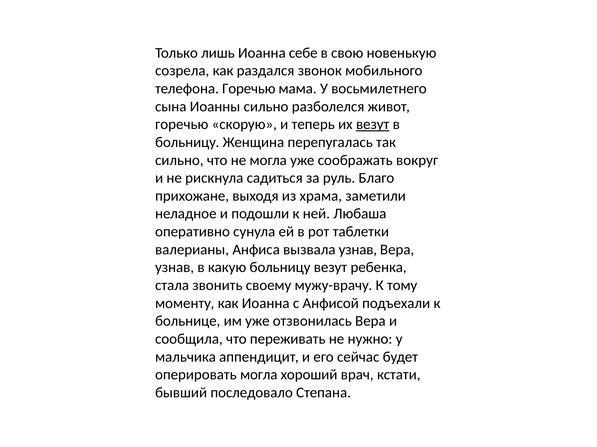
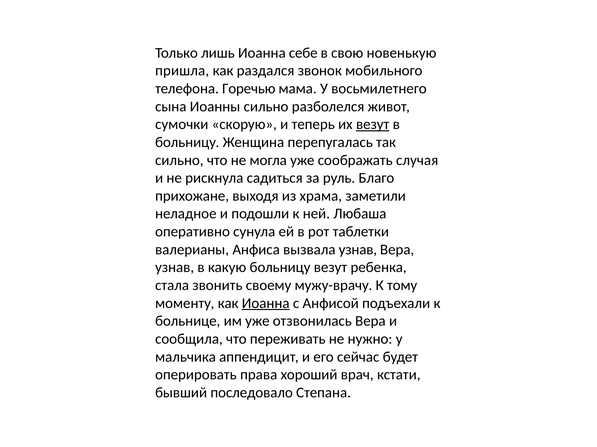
созрела: созрела -> пришла
горечью at (182, 125): горечью -> сумочки
вокруг: вокруг -> случая
Иоанна at (266, 304) underline: none -> present
оперировать могла: могла -> права
